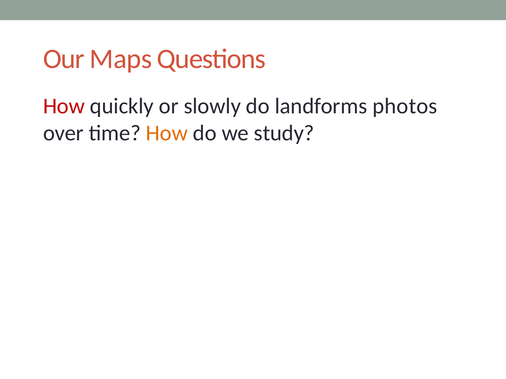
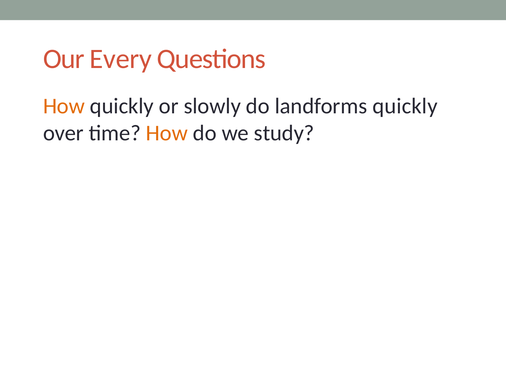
Maps: Maps -> Every
How at (64, 106) colour: red -> orange
landforms photos: photos -> quickly
